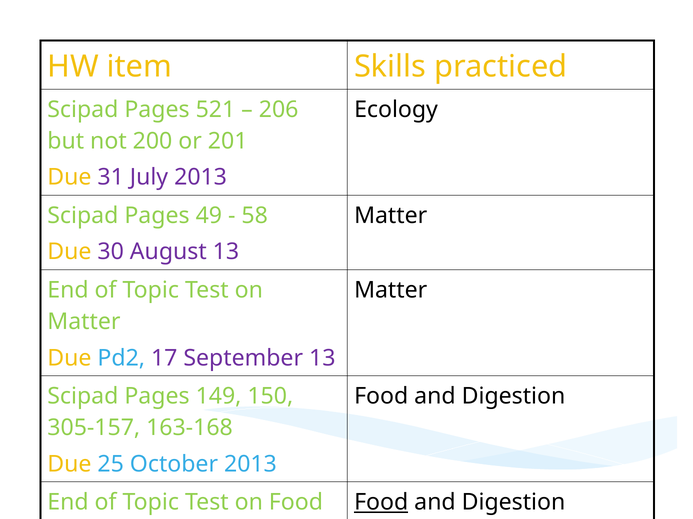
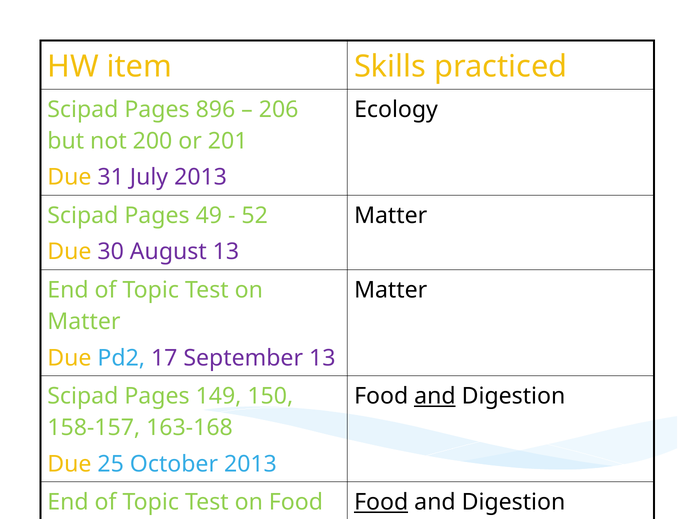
521: 521 -> 896
58: 58 -> 52
and at (435, 397) underline: none -> present
305-157: 305-157 -> 158-157
